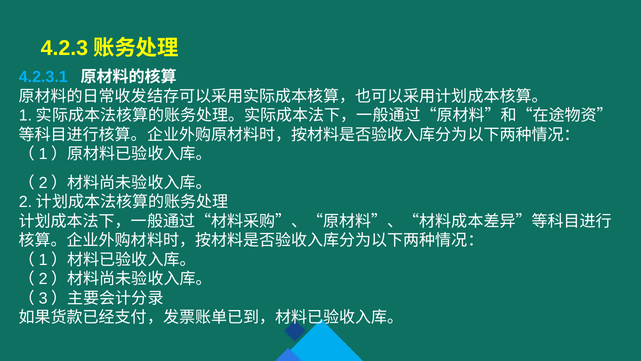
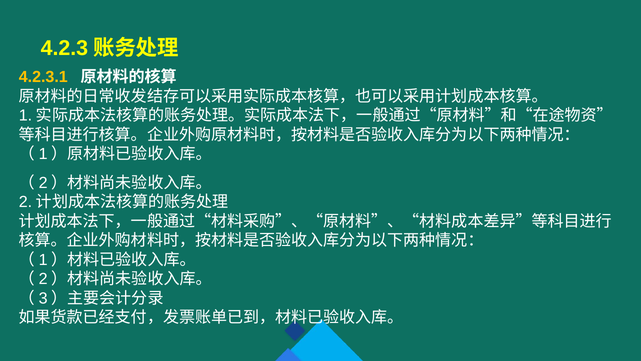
4.2.3.1 colour: light blue -> yellow
